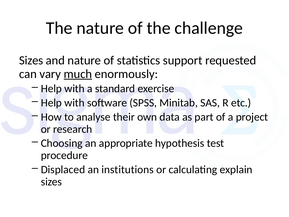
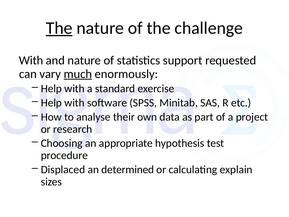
The at (59, 28) underline: none -> present
Sizes at (31, 60): Sizes -> With
institutions: institutions -> determined
